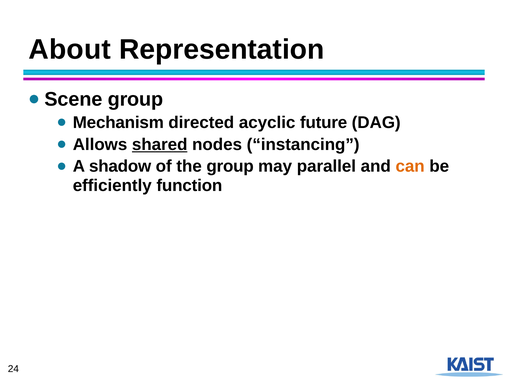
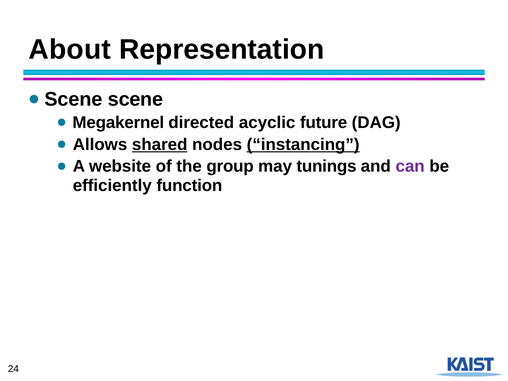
group at (136, 99): group -> scene
Mechanism: Mechanism -> Megakernel
instancing underline: none -> present
shadow: shadow -> website
parallel: parallel -> tunings
can colour: orange -> purple
